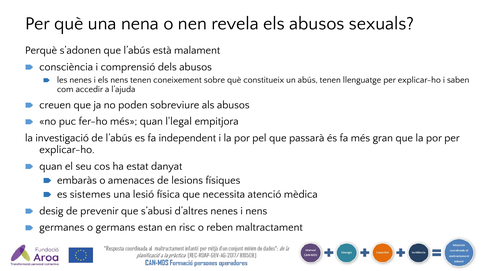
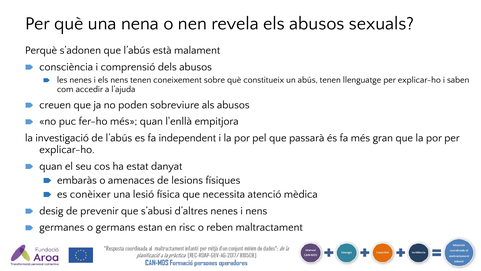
l'legal: l'legal -> l'enllà
sistemes: sistemes -> conèixer
